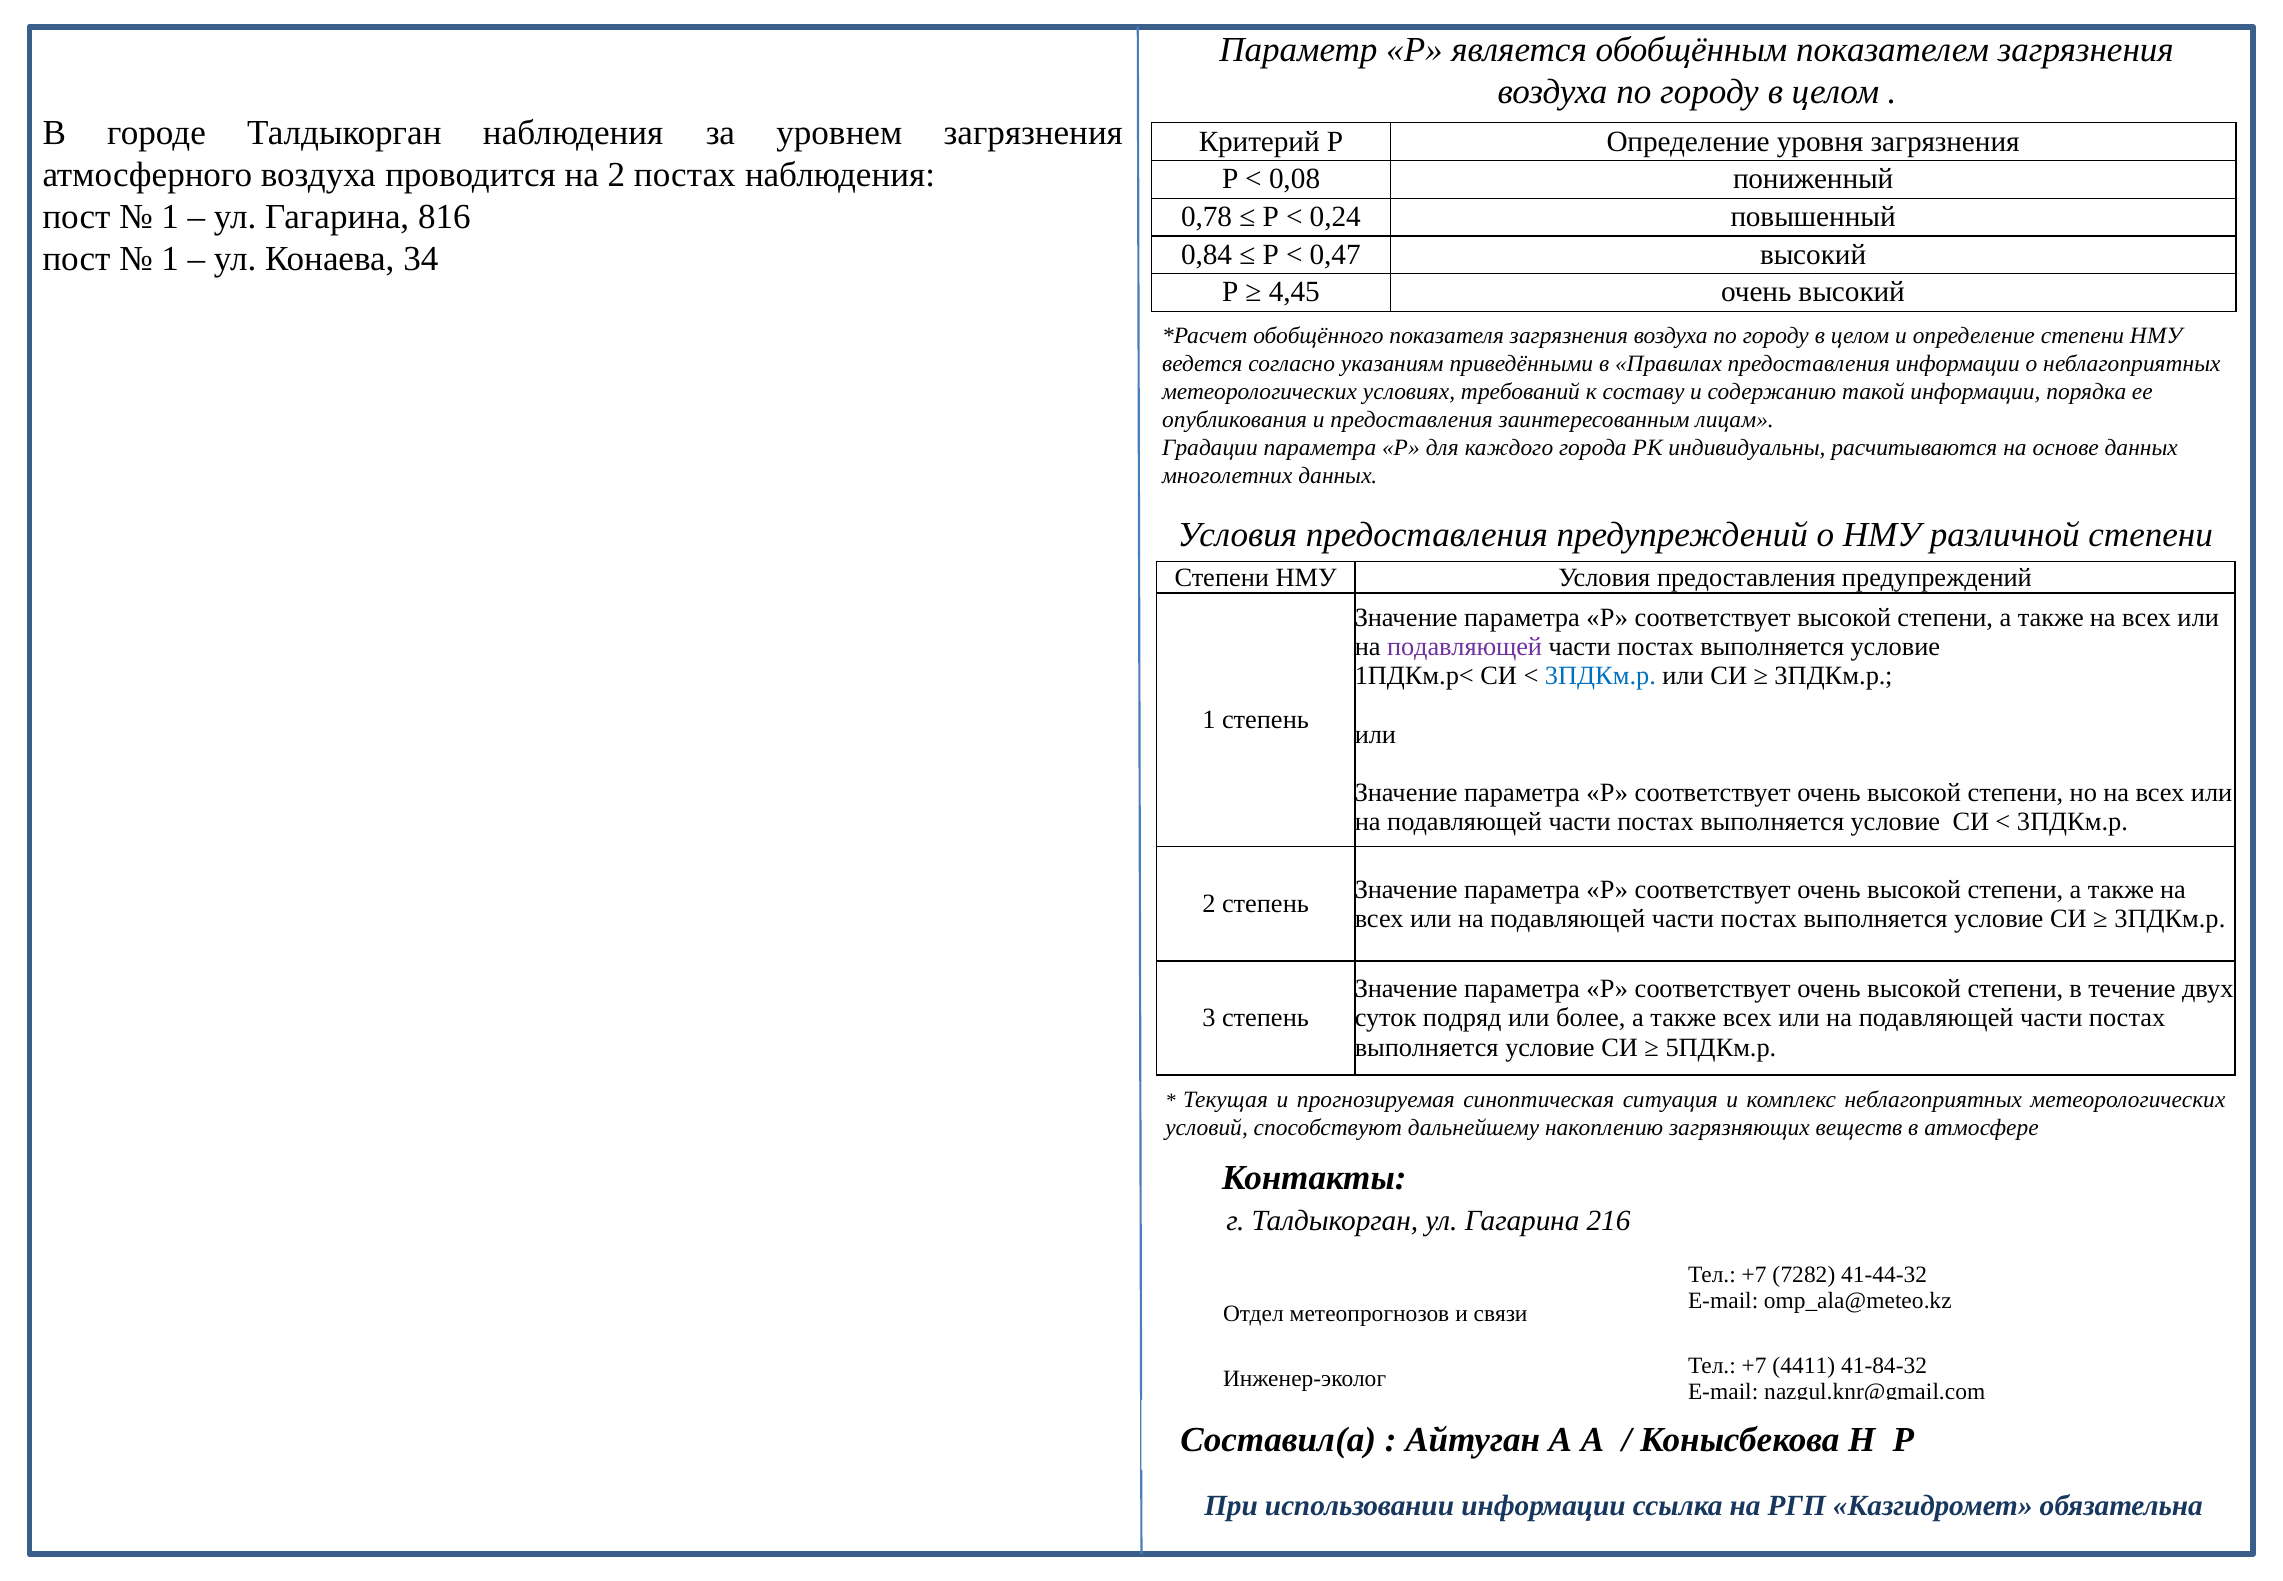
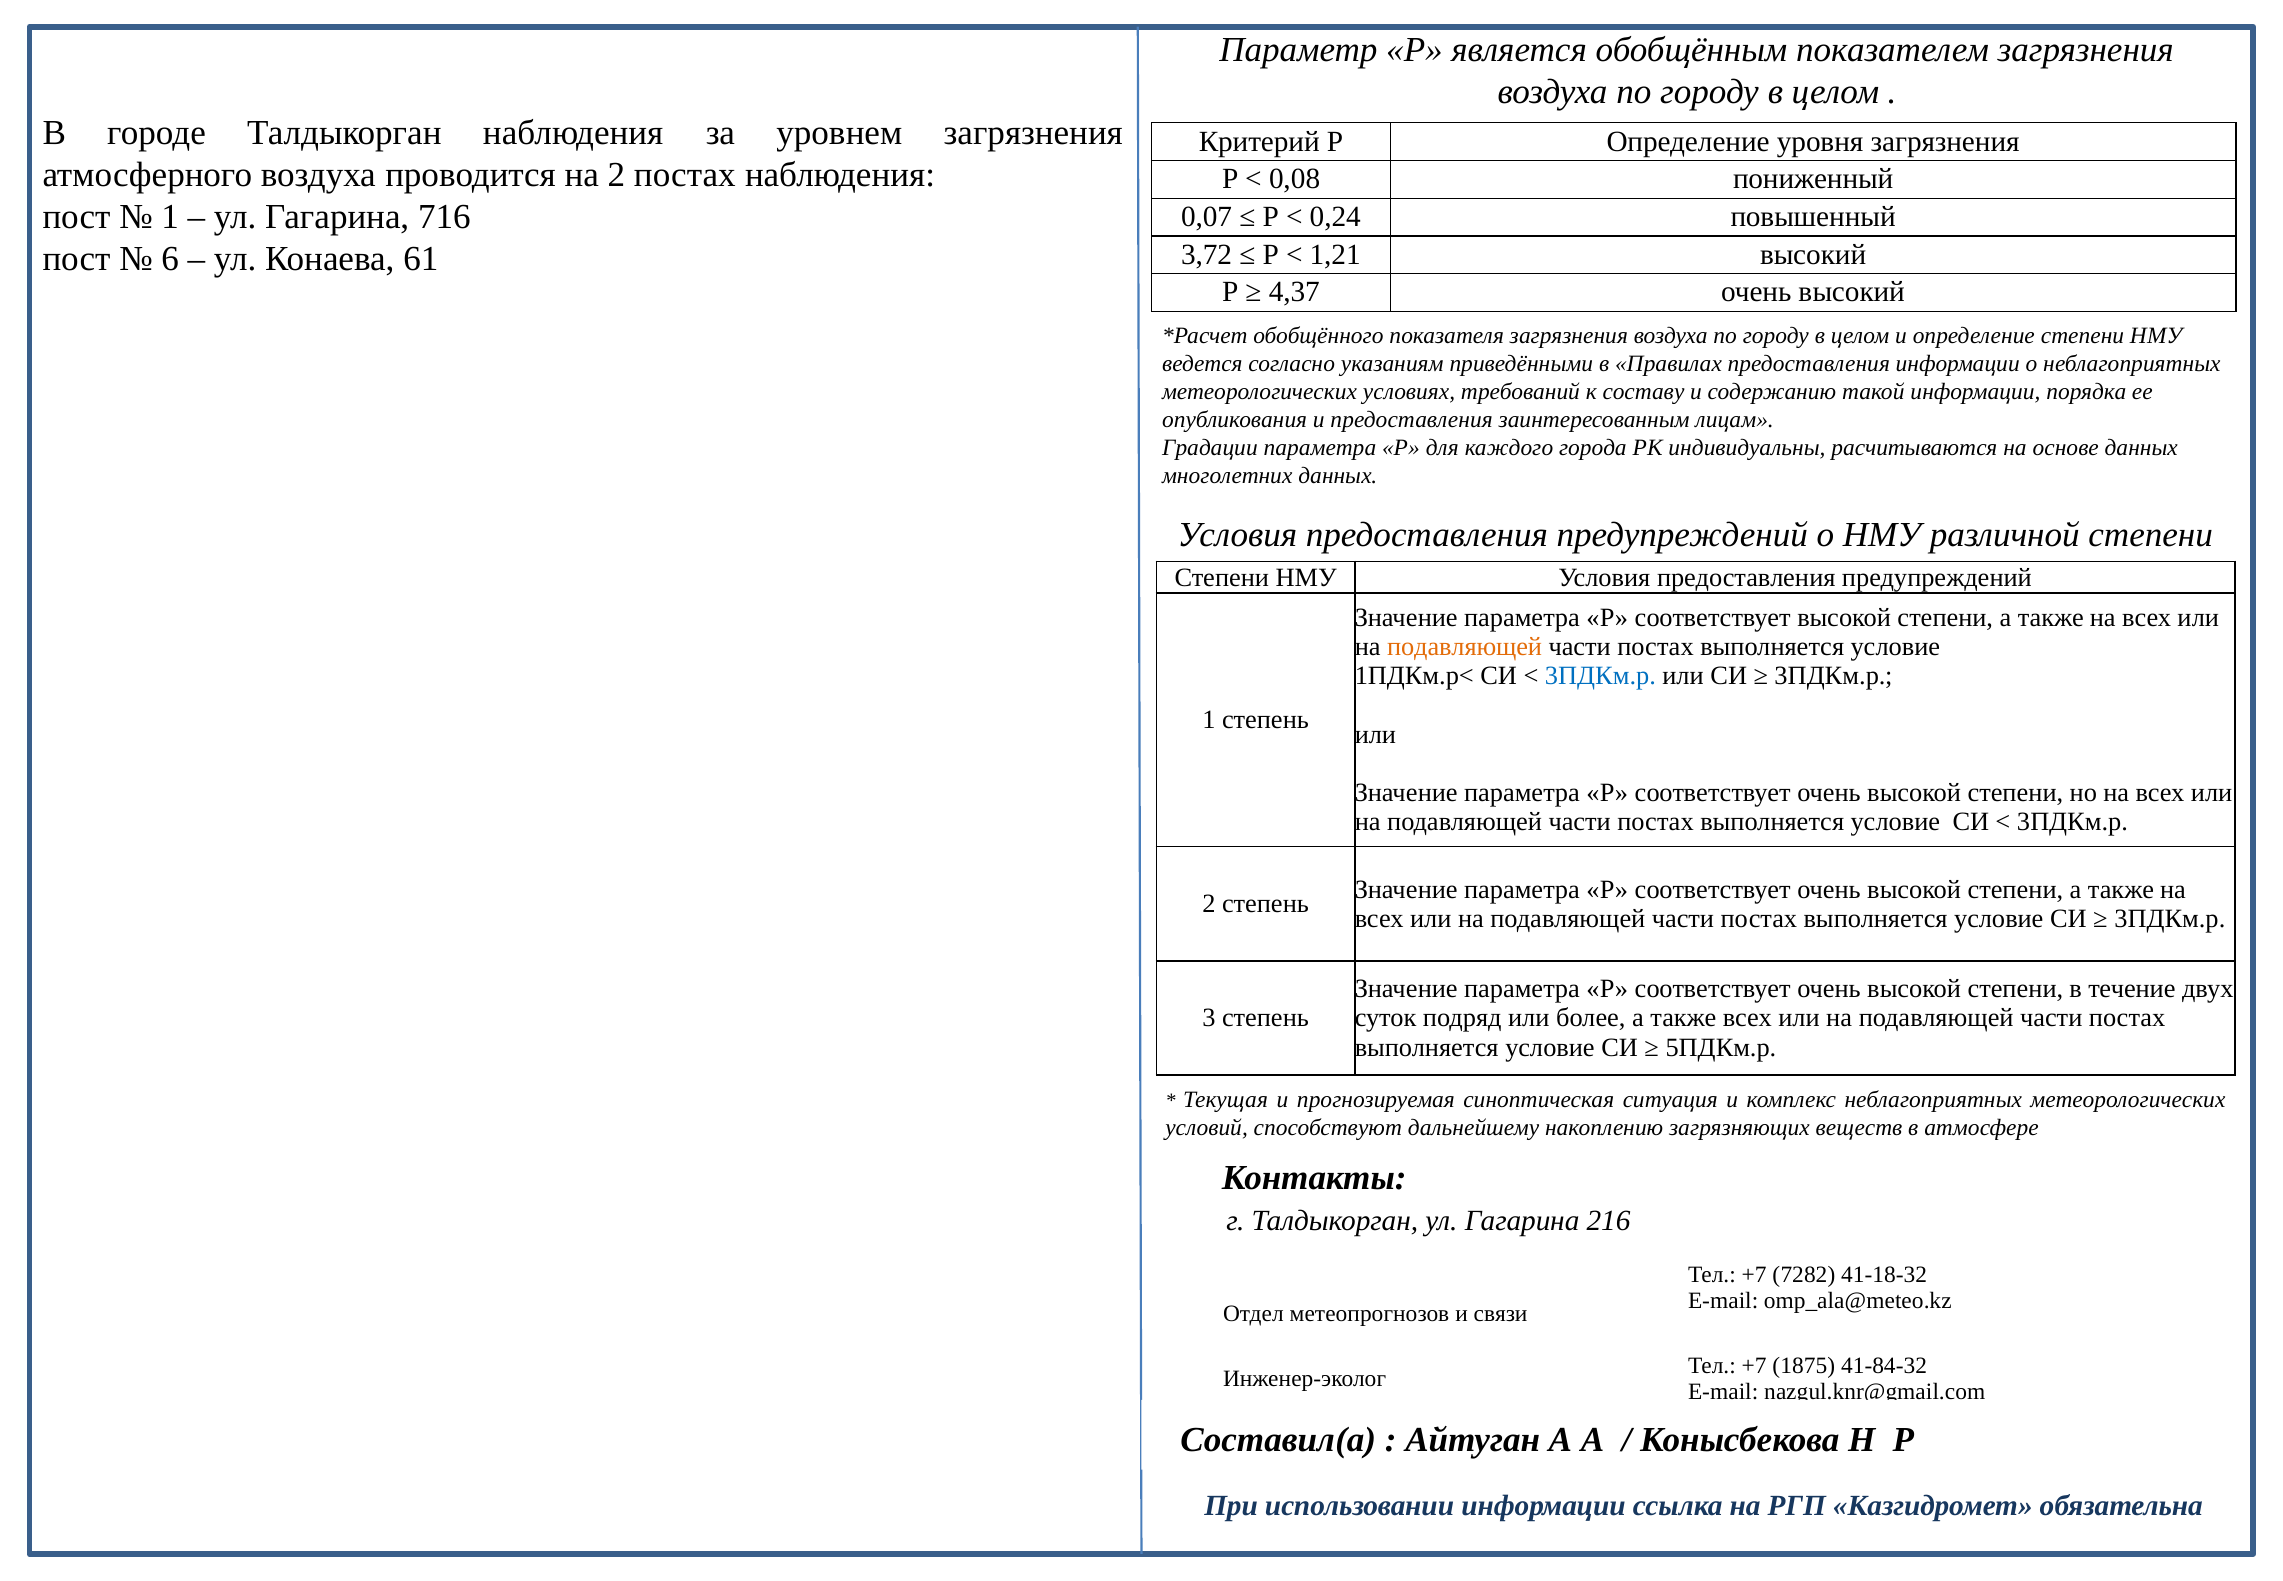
816: 816 -> 716
0,78: 0,78 -> 0,07
0,84: 0,84 -> 3,72
0,47: 0,47 -> 1,21
1 at (170, 259): 1 -> 6
34: 34 -> 61
4,45: 4,45 -> 4,37
подавляющей at (1465, 647) colour: purple -> orange
41-44-32: 41-44-32 -> 41-18-32
4411: 4411 -> 1875
